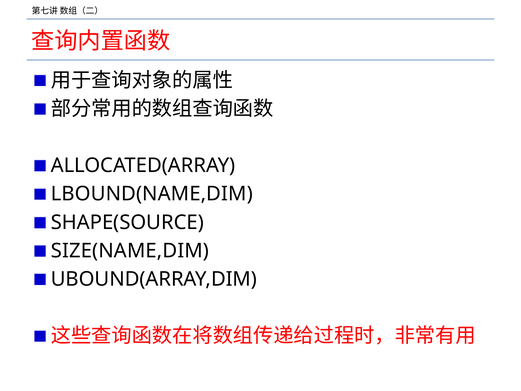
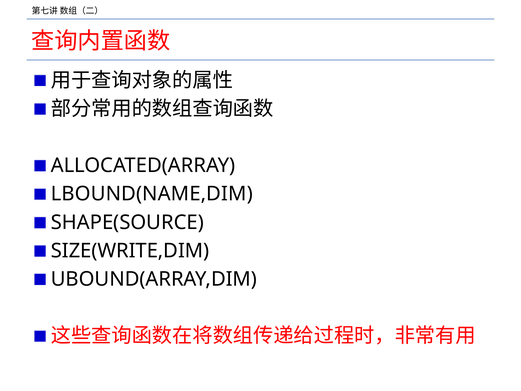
SIZE(NAME,DIM: SIZE(NAME,DIM -> SIZE(WRITE,DIM
